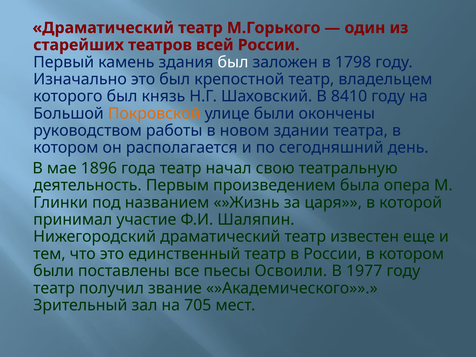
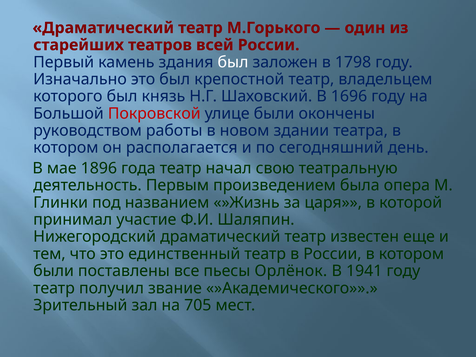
8410: 8410 -> 1696
Покровской colour: orange -> red
Освоили: Освоили -> Орлёнок
1977: 1977 -> 1941
